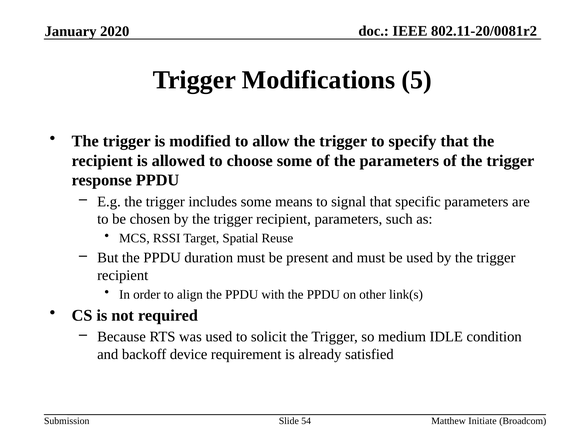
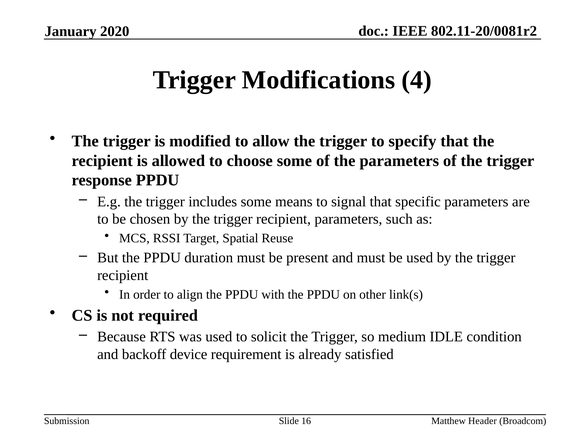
5: 5 -> 4
54: 54 -> 16
Initiate: Initiate -> Header
